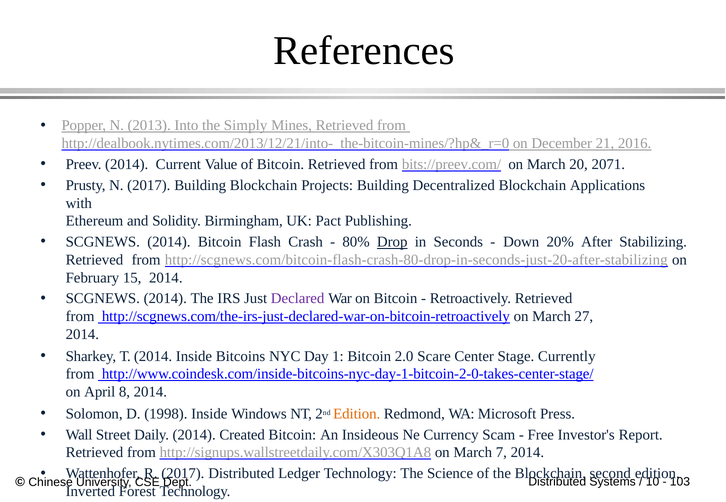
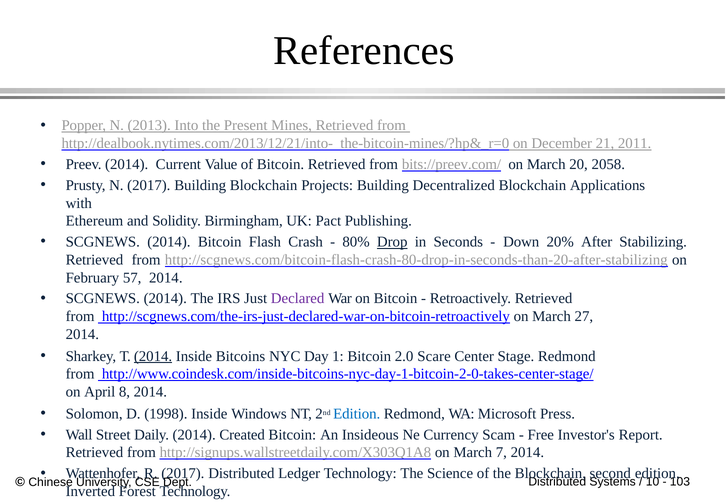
Simply: Simply -> Present
2016: 2016 -> 2011
2071: 2071 -> 2058
http://scgnews.com/bitcoin-flash-crash-80-drop-in-seconds-just-20-after-stabilizing: http://scgnews.com/bitcoin-flash-crash-80-drop-in-seconds-just-20-after-stabilizing -> http://scgnews.com/bitcoin-flash-crash-80-drop-in-seconds-than-20-after-stabilizing
15: 15 -> 57
2014 at (153, 357) underline: none -> present
Stage Currently: Currently -> Redmond
Edition at (357, 414) colour: orange -> blue
